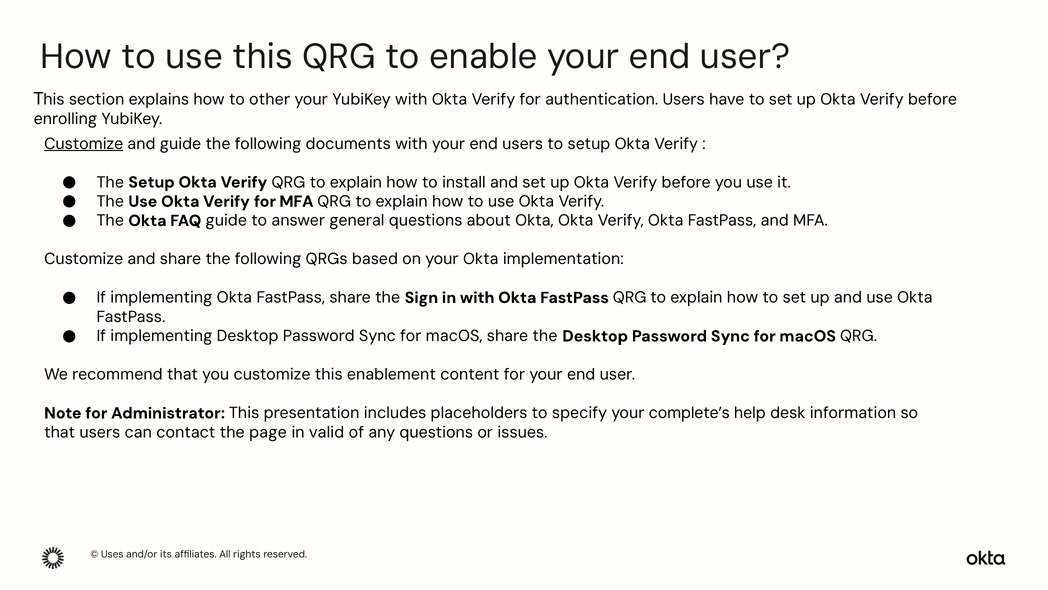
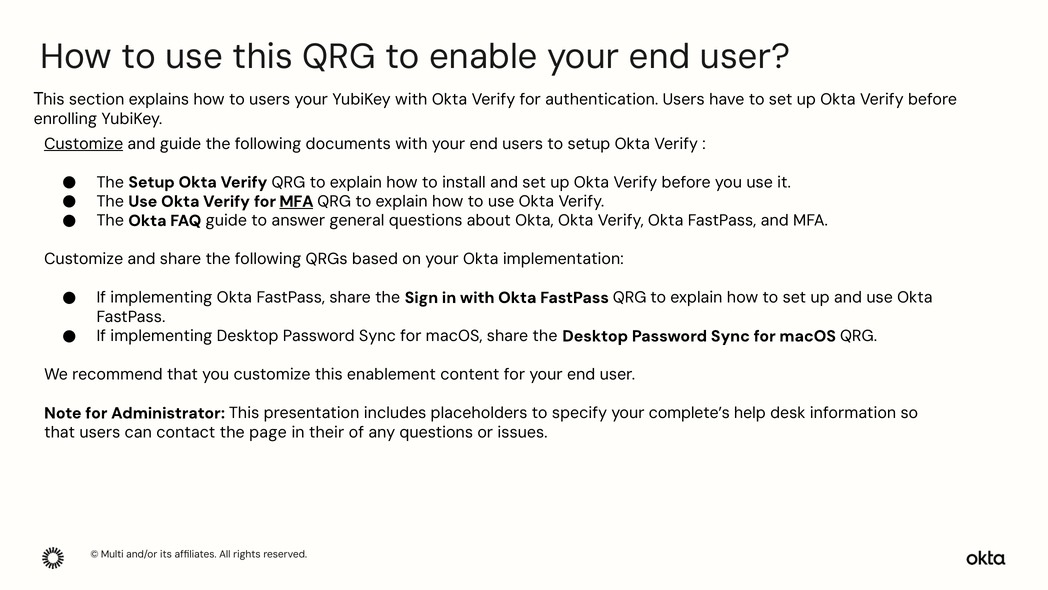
to other: other -> users
MFA at (296, 201) underline: none -> present
valid: valid -> their
Uses: Uses -> Multi
